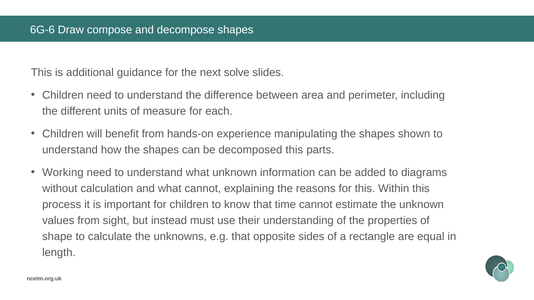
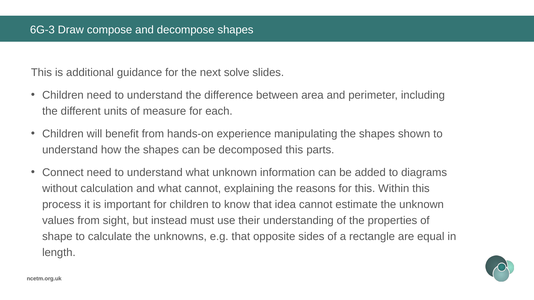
6G-6: 6G-6 -> 6G-3
Working: Working -> Connect
time: time -> idea
